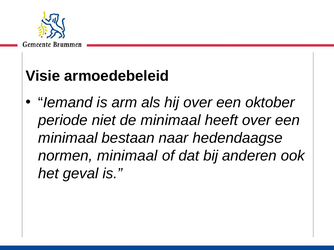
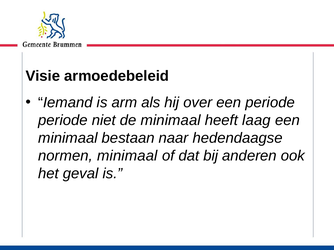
een oktober: oktober -> periode
heeft over: over -> laag
